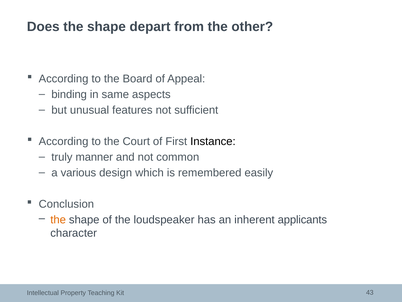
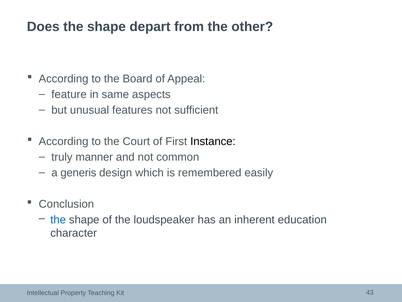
binding: binding -> feature
various: various -> generis
the at (58, 219) colour: orange -> blue
applicants: applicants -> education
